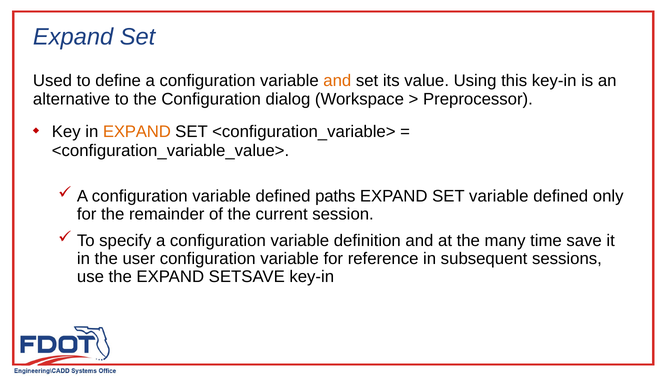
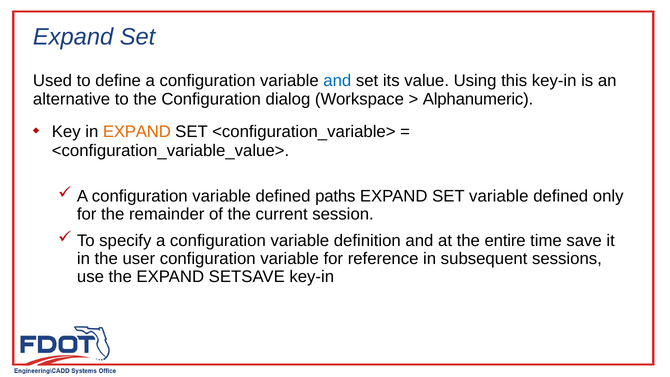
and at (337, 81) colour: orange -> blue
Preprocessor: Preprocessor -> Alphanumeric
many: many -> entire
